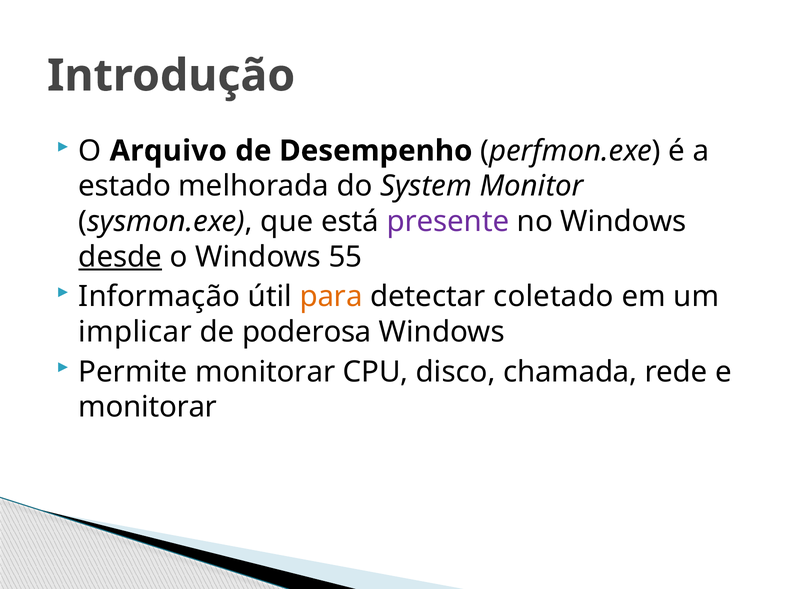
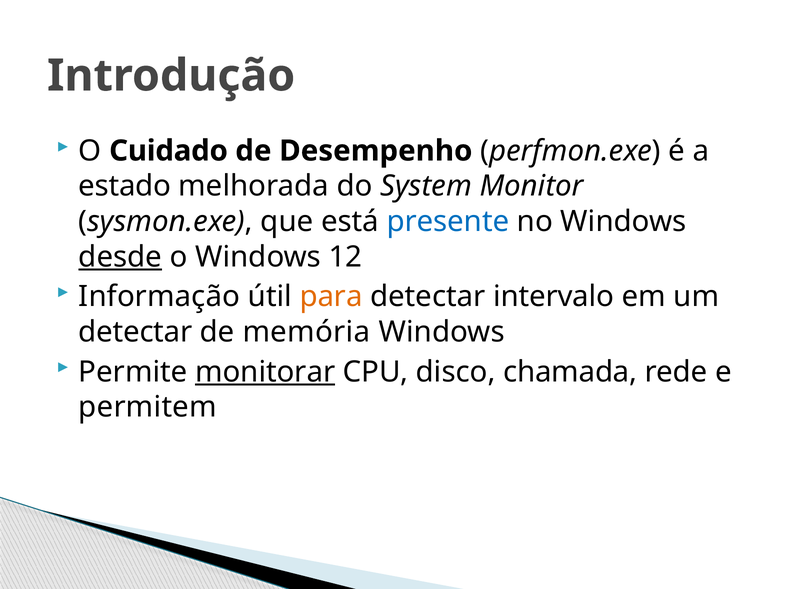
Arquivo: Arquivo -> Cuidado
presente colour: purple -> blue
55: 55 -> 12
coletado: coletado -> intervalo
implicar at (135, 332): implicar -> detectar
poderosa: poderosa -> memória
monitorar at (265, 372) underline: none -> present
monitorar at (148, 407): monitorar -> permitem
